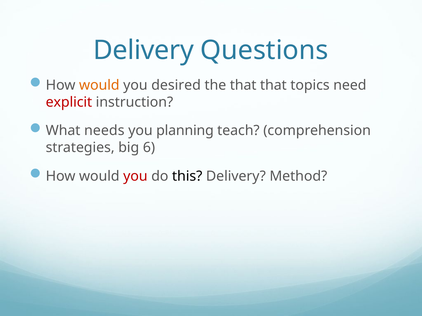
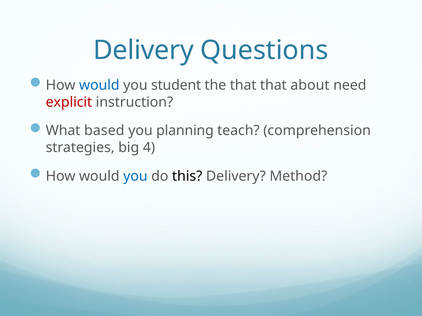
would at (99, 85) colour: orange -> blue
desired: desired -> student
topics: topics -> about
needs: needs -> based
6: 6 -> 4
you at (135, 176) colour: red -> blue
